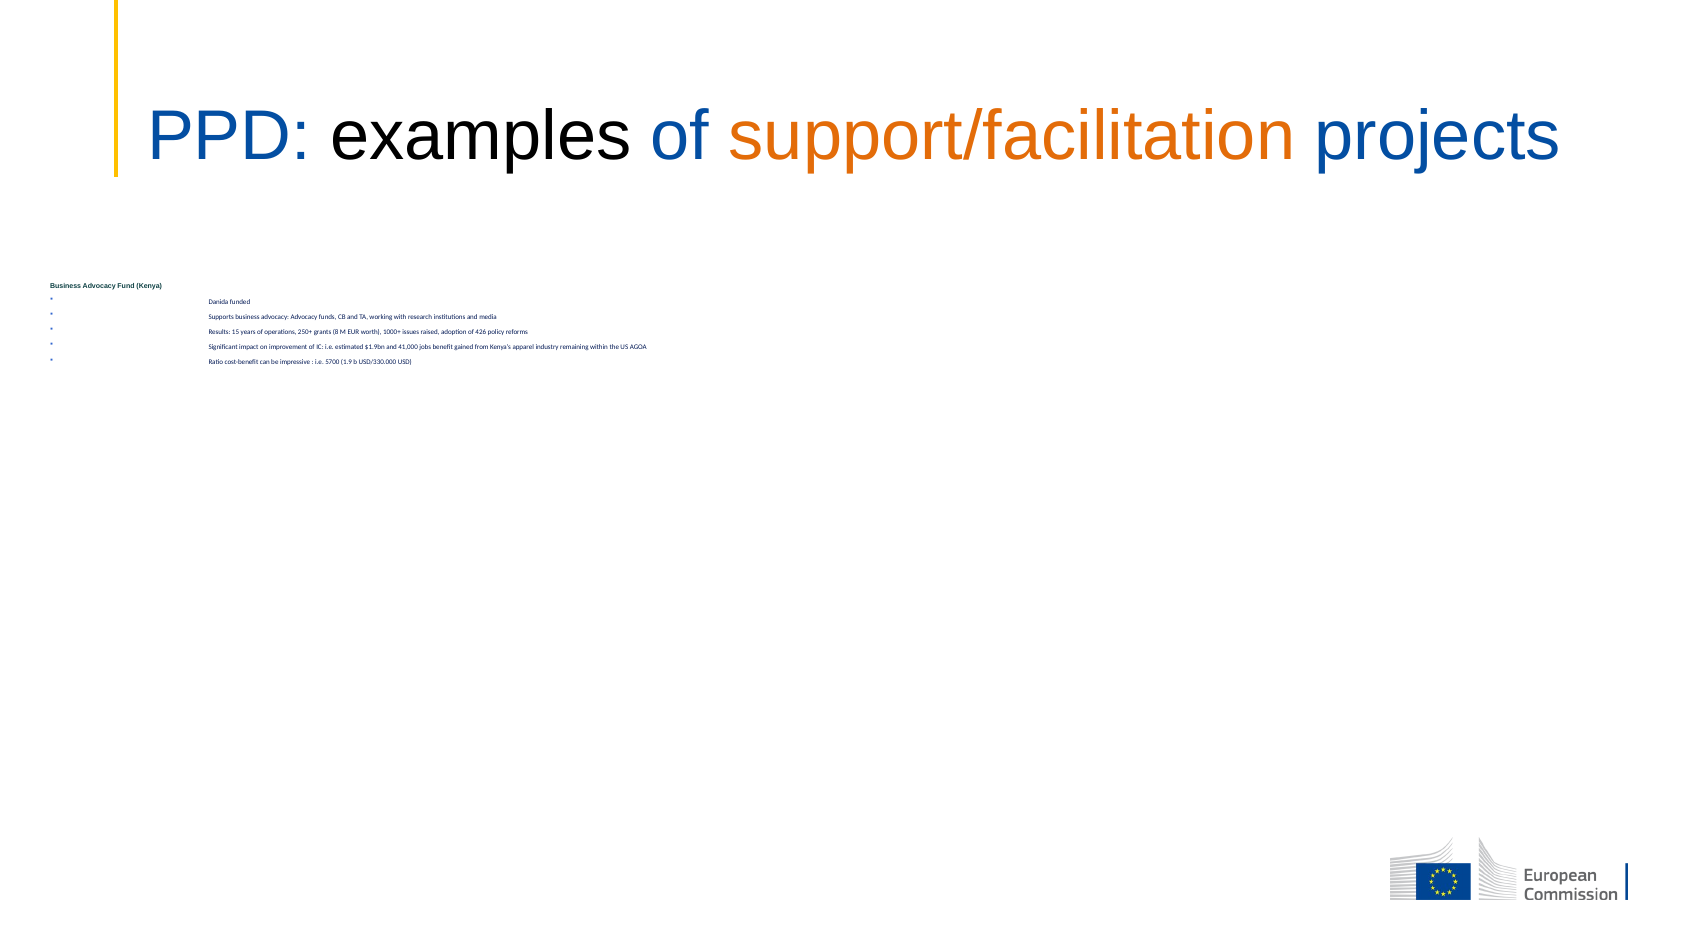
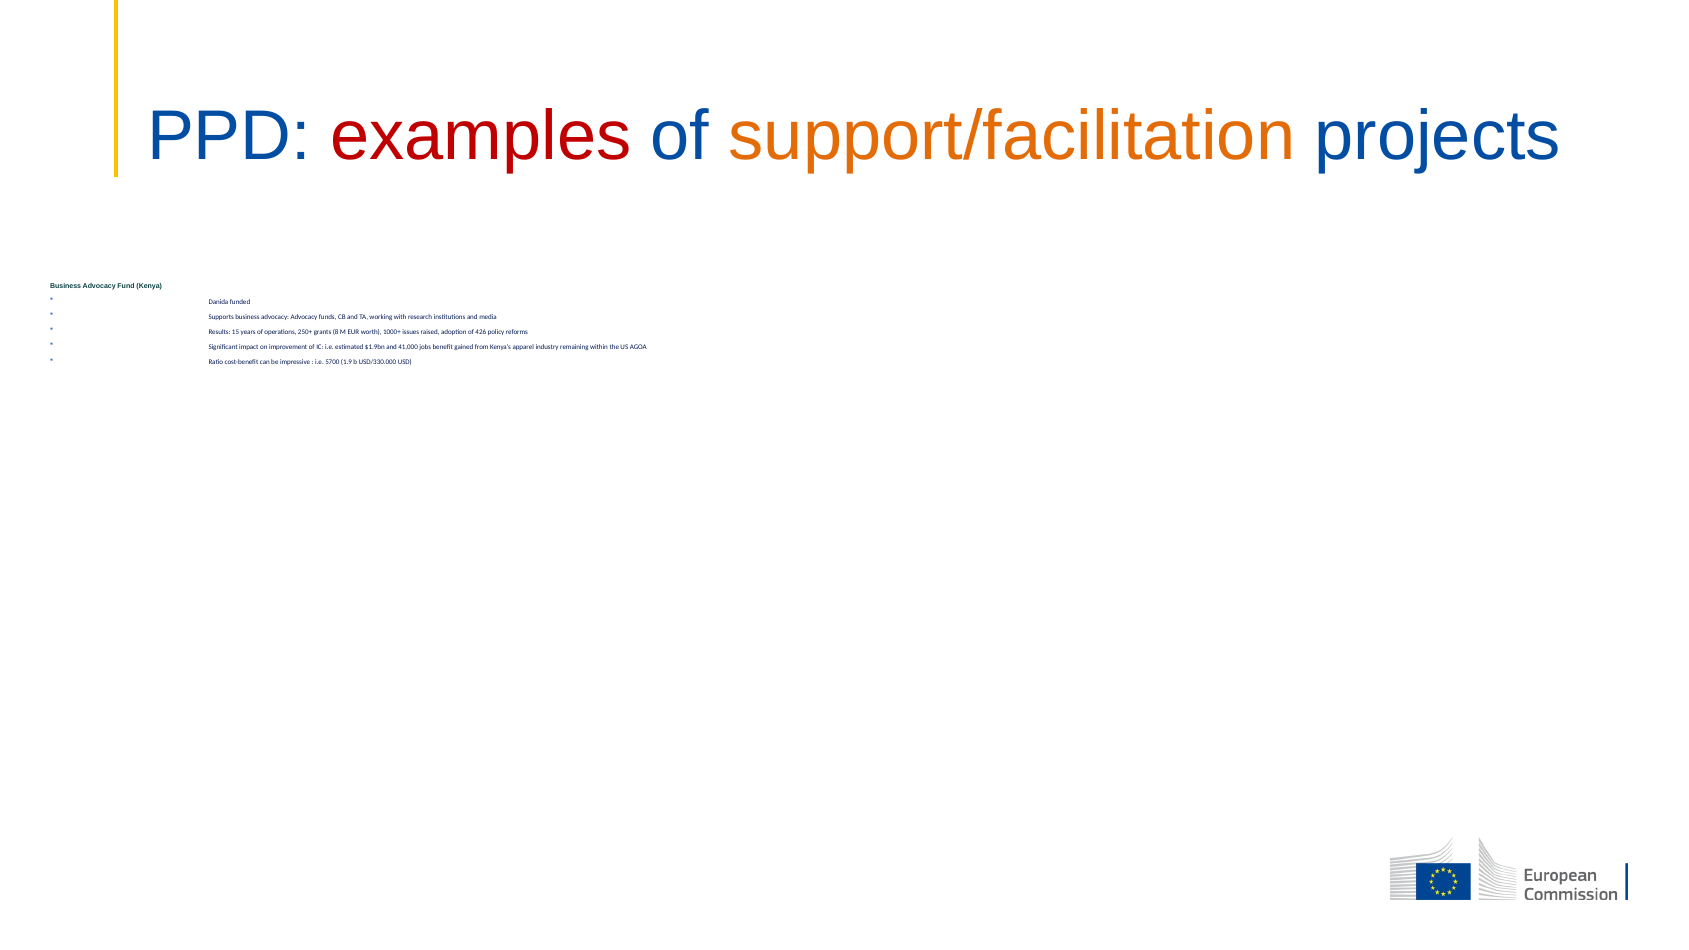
examples colour: black -> red
